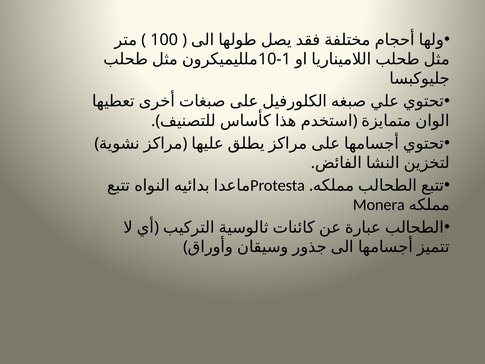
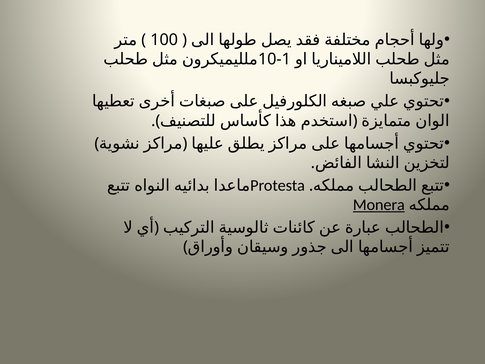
Monera underline: none -> present
